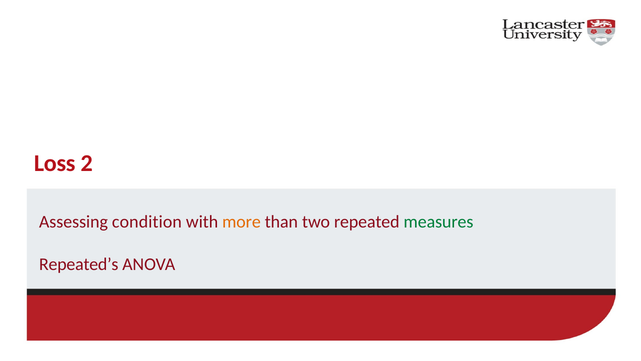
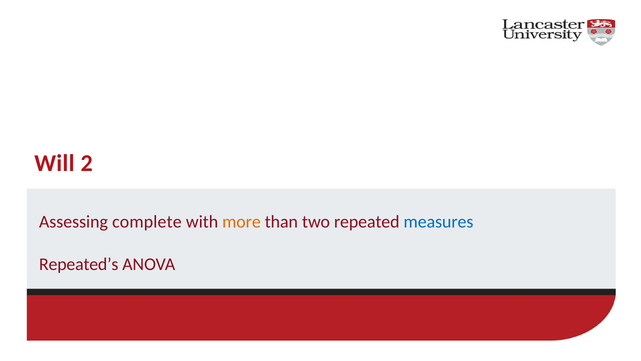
Loss: Loss -> Will
condition: condition -> complete
measures colour: green -> blue
